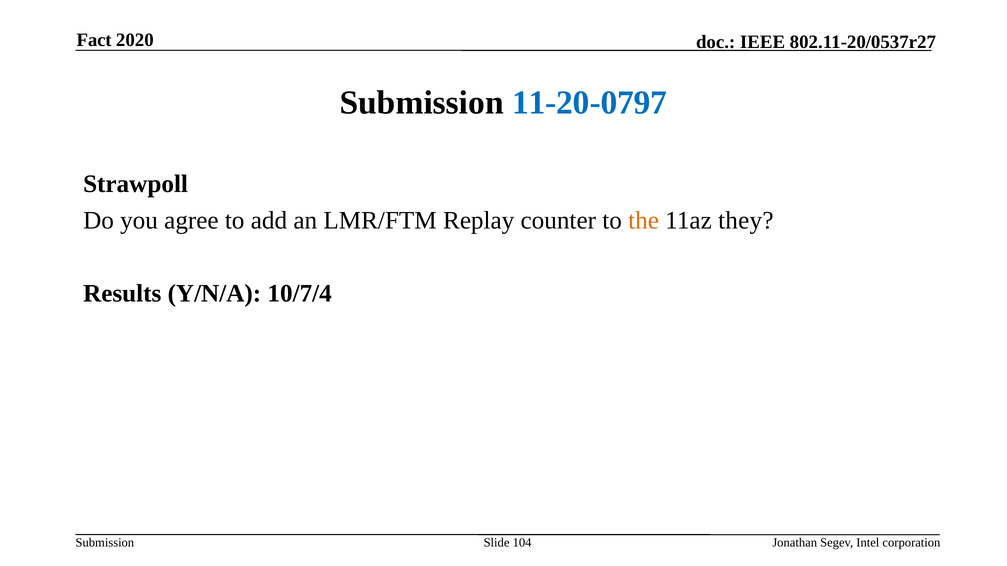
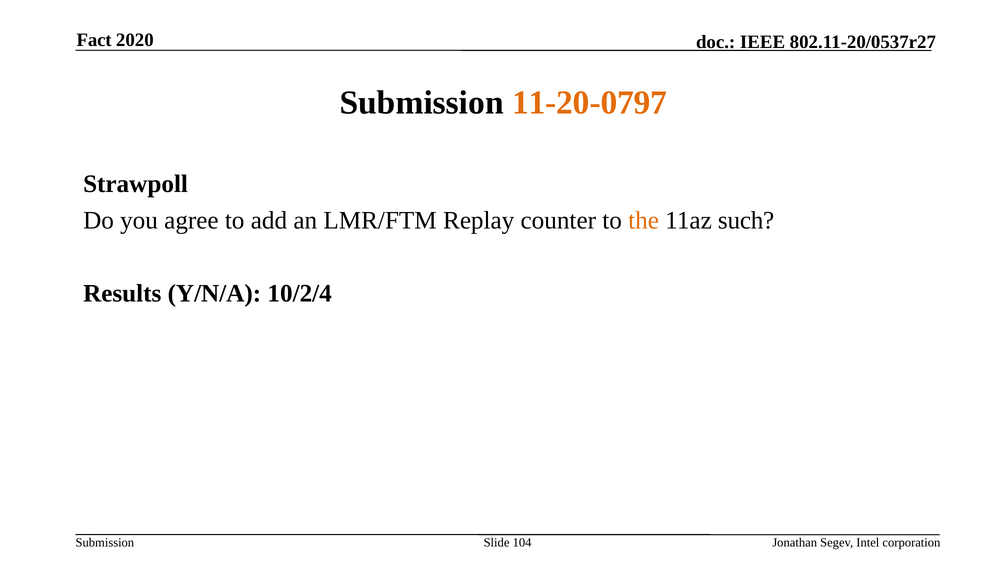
11-20-0797 colour: blue -> orange
they: they -> such
10/7/4: 10/7/4 -> 10/2/4
